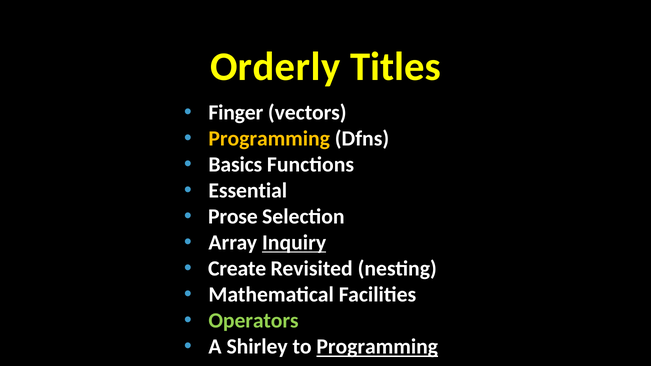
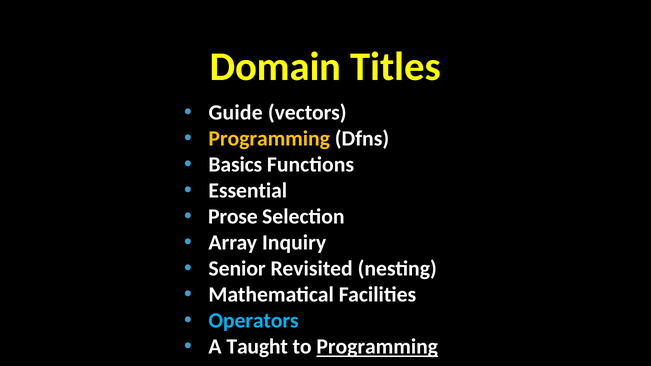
Orderly: Orderly -> Domain
Finger: Finger -> Guide
Inquiry underline: present -> none
Create: Create -> Senior
Operators colour: light green -> light blue
Shirley: Shirley -> Taught
